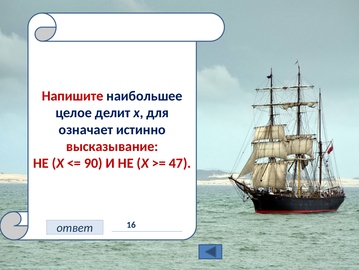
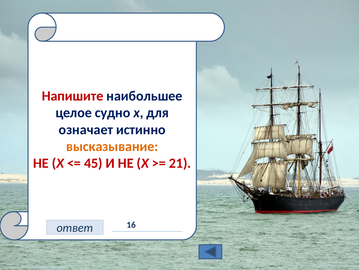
делит: делит -> судно
высказывание colour: red -> orange
90: 90 -> 45
47: 47 -> 21
